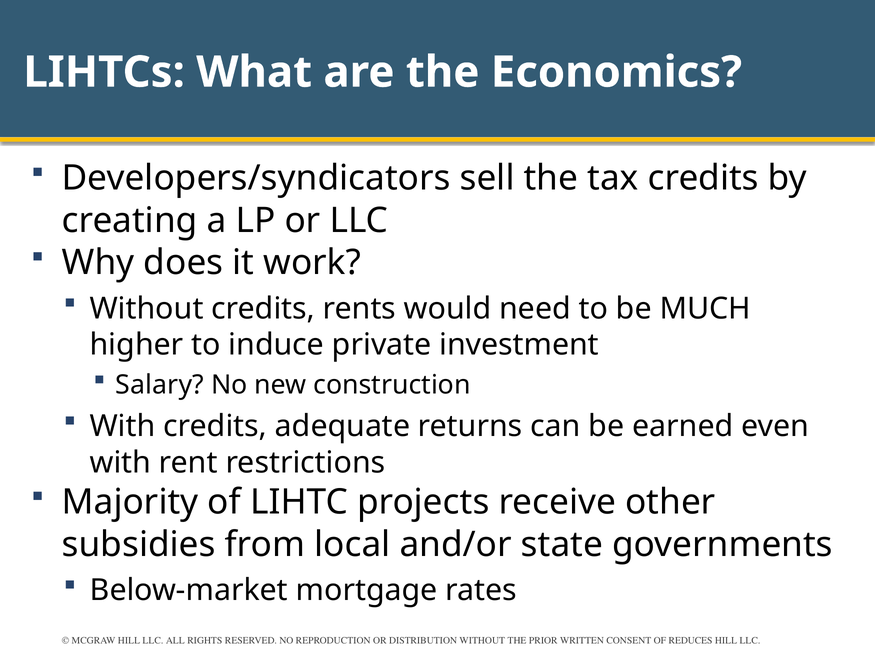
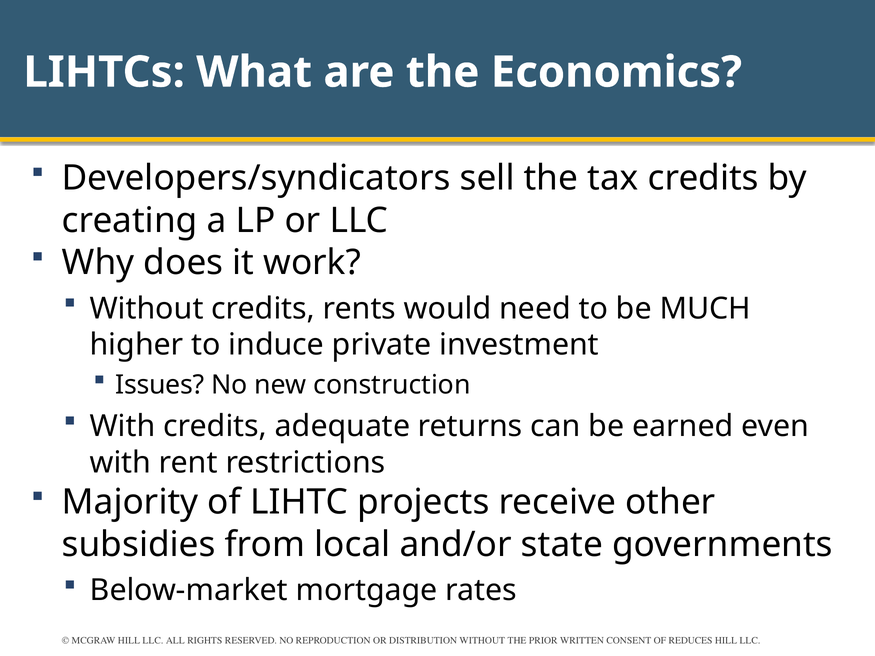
Salary: Salary -> Issues
